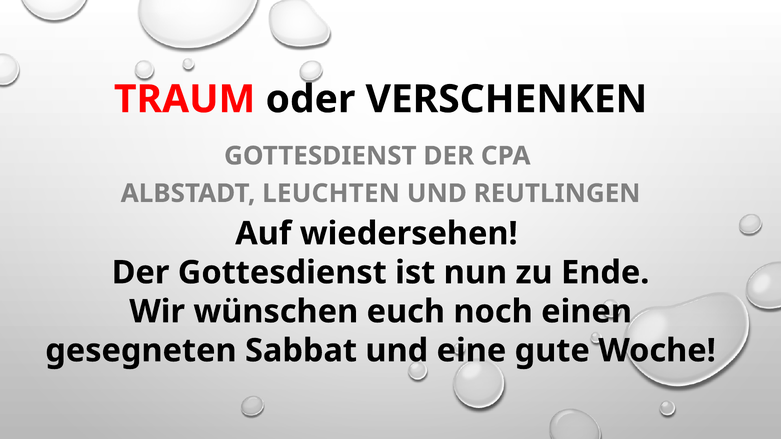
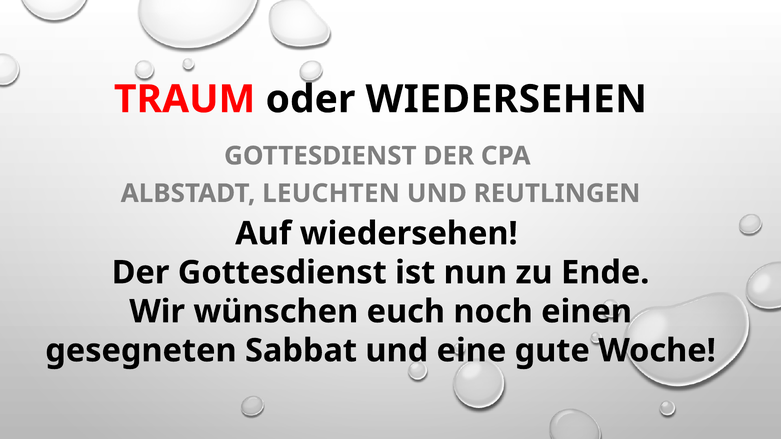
oder VERSCHENKEN: VERSCHENKEN -> WIEDERSEHEN
